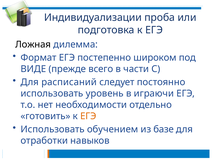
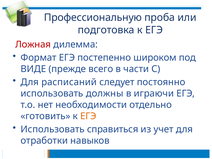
Индивидуализации: Индивидуализации -> Профессиональную
Ложная colour: black -> red
уровень: уровень -> должны
обучением: обучением -> справиться
базе: базе -> учет
